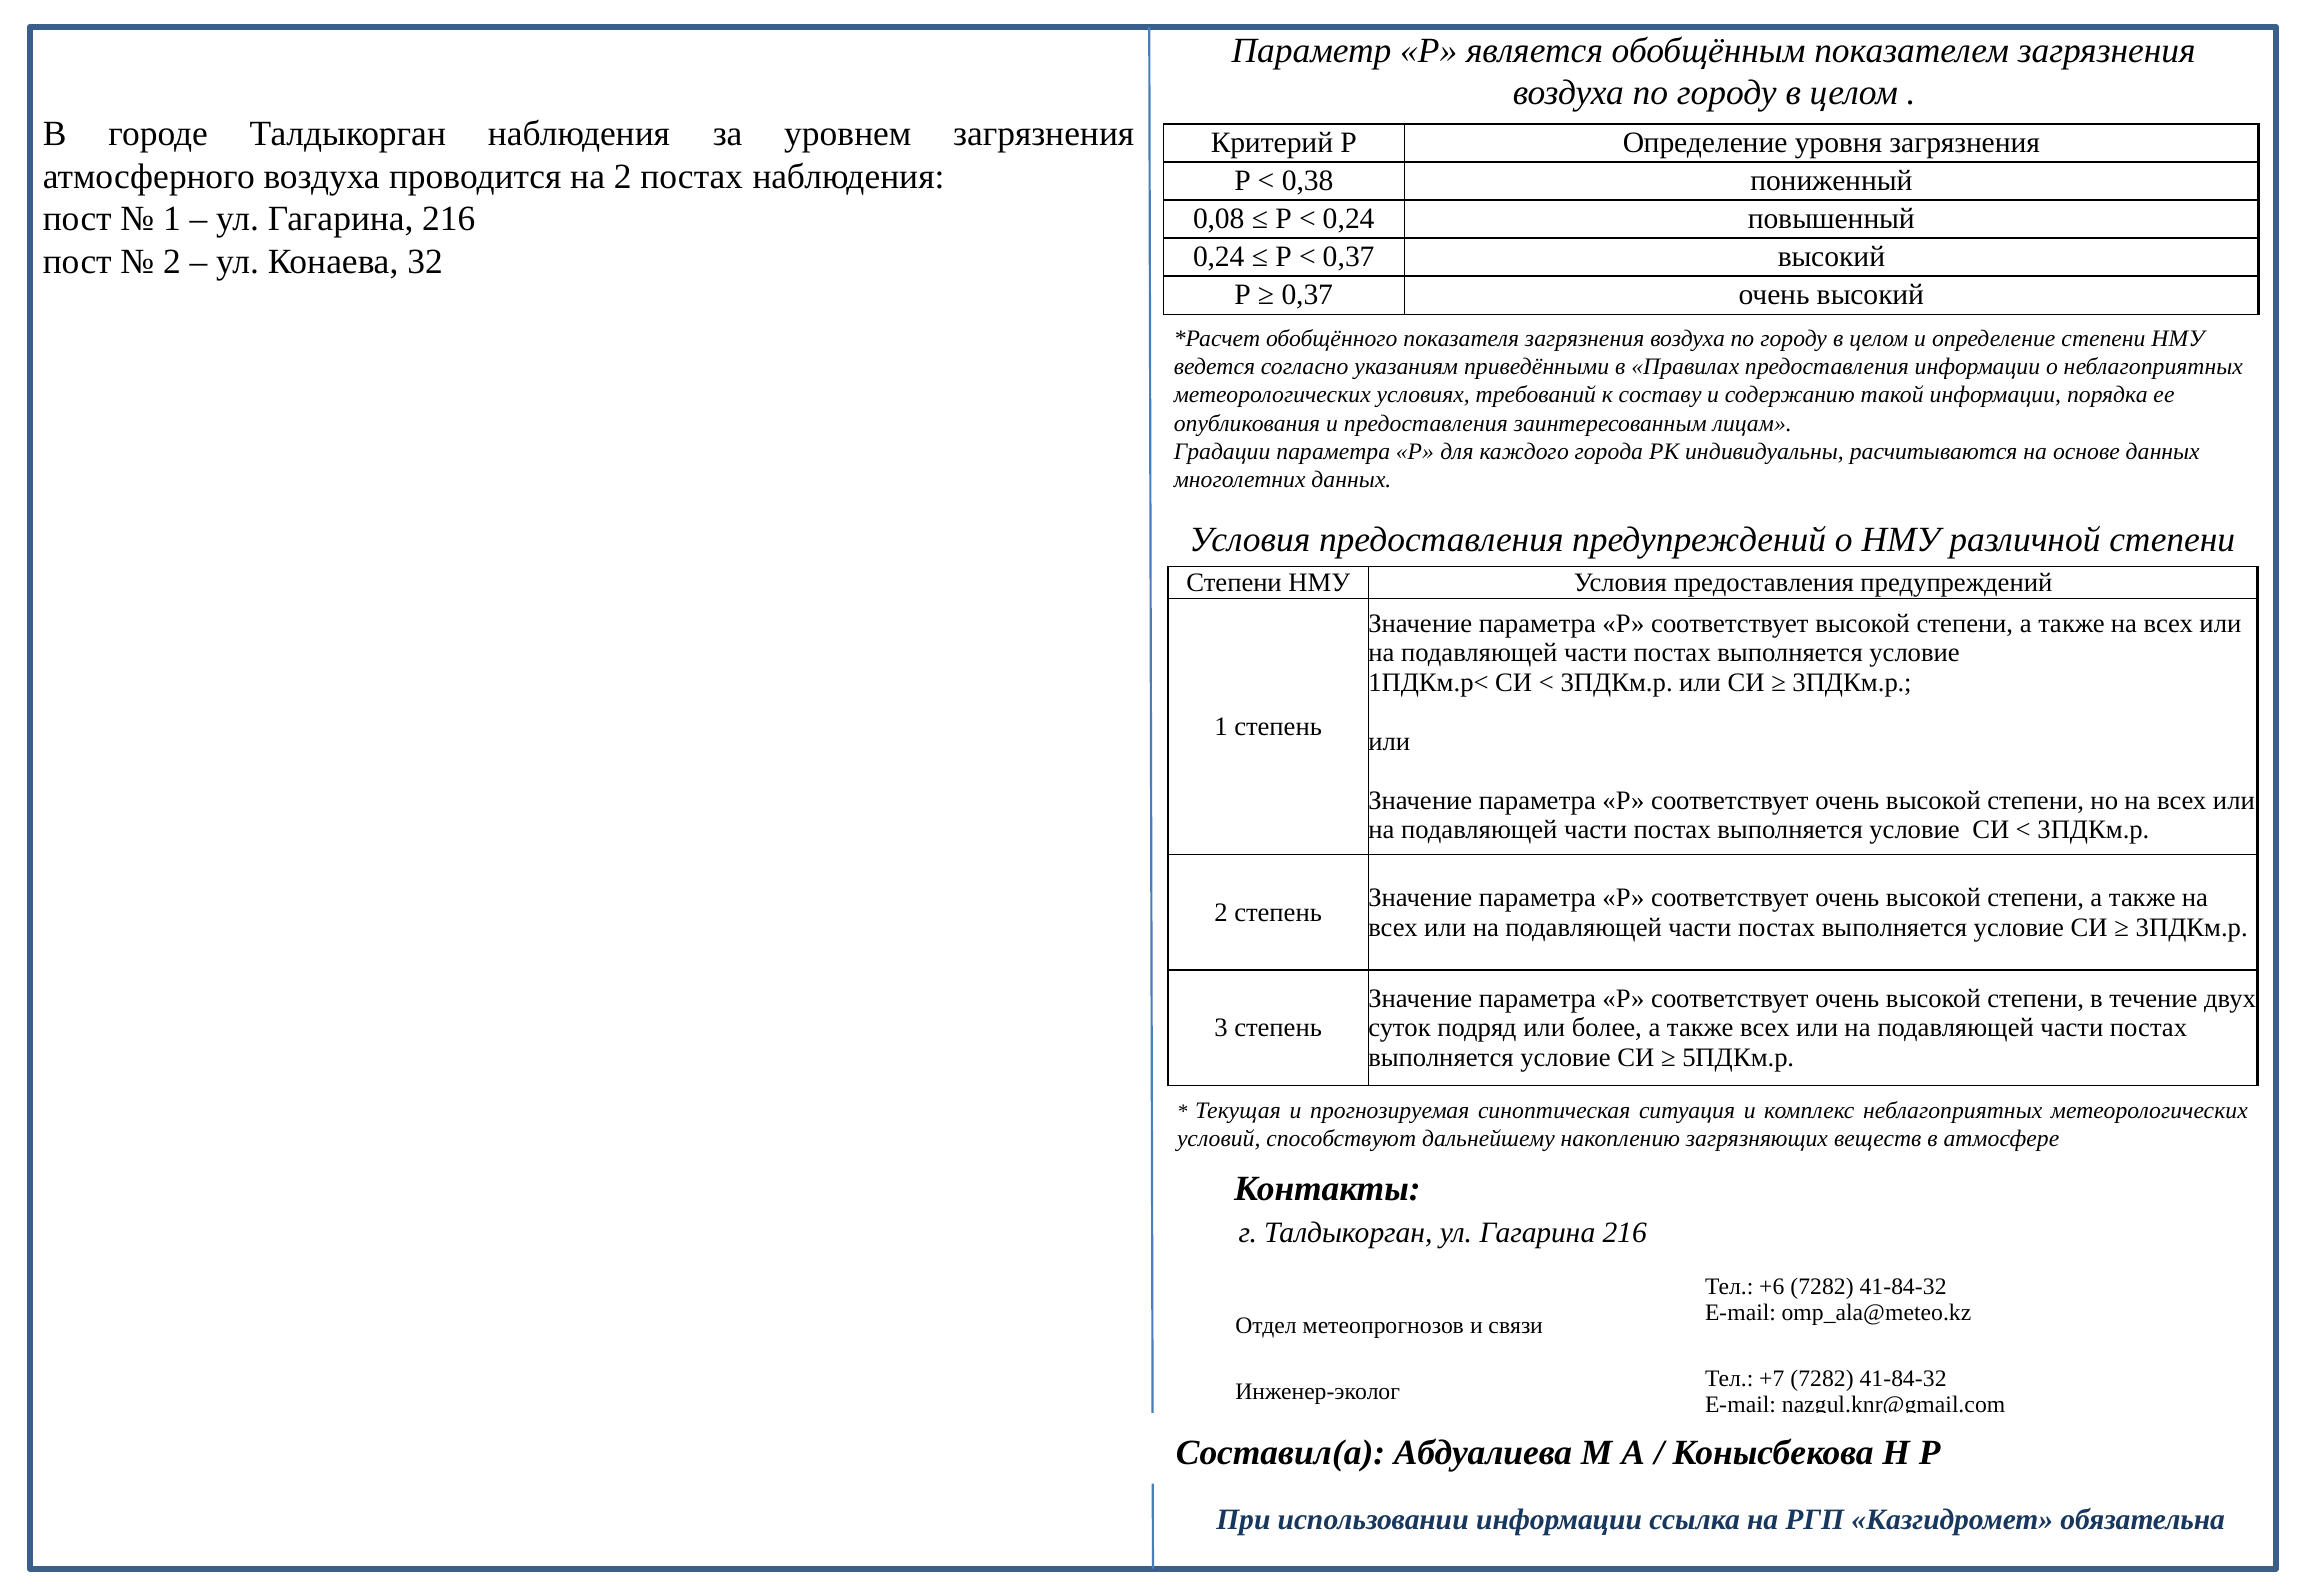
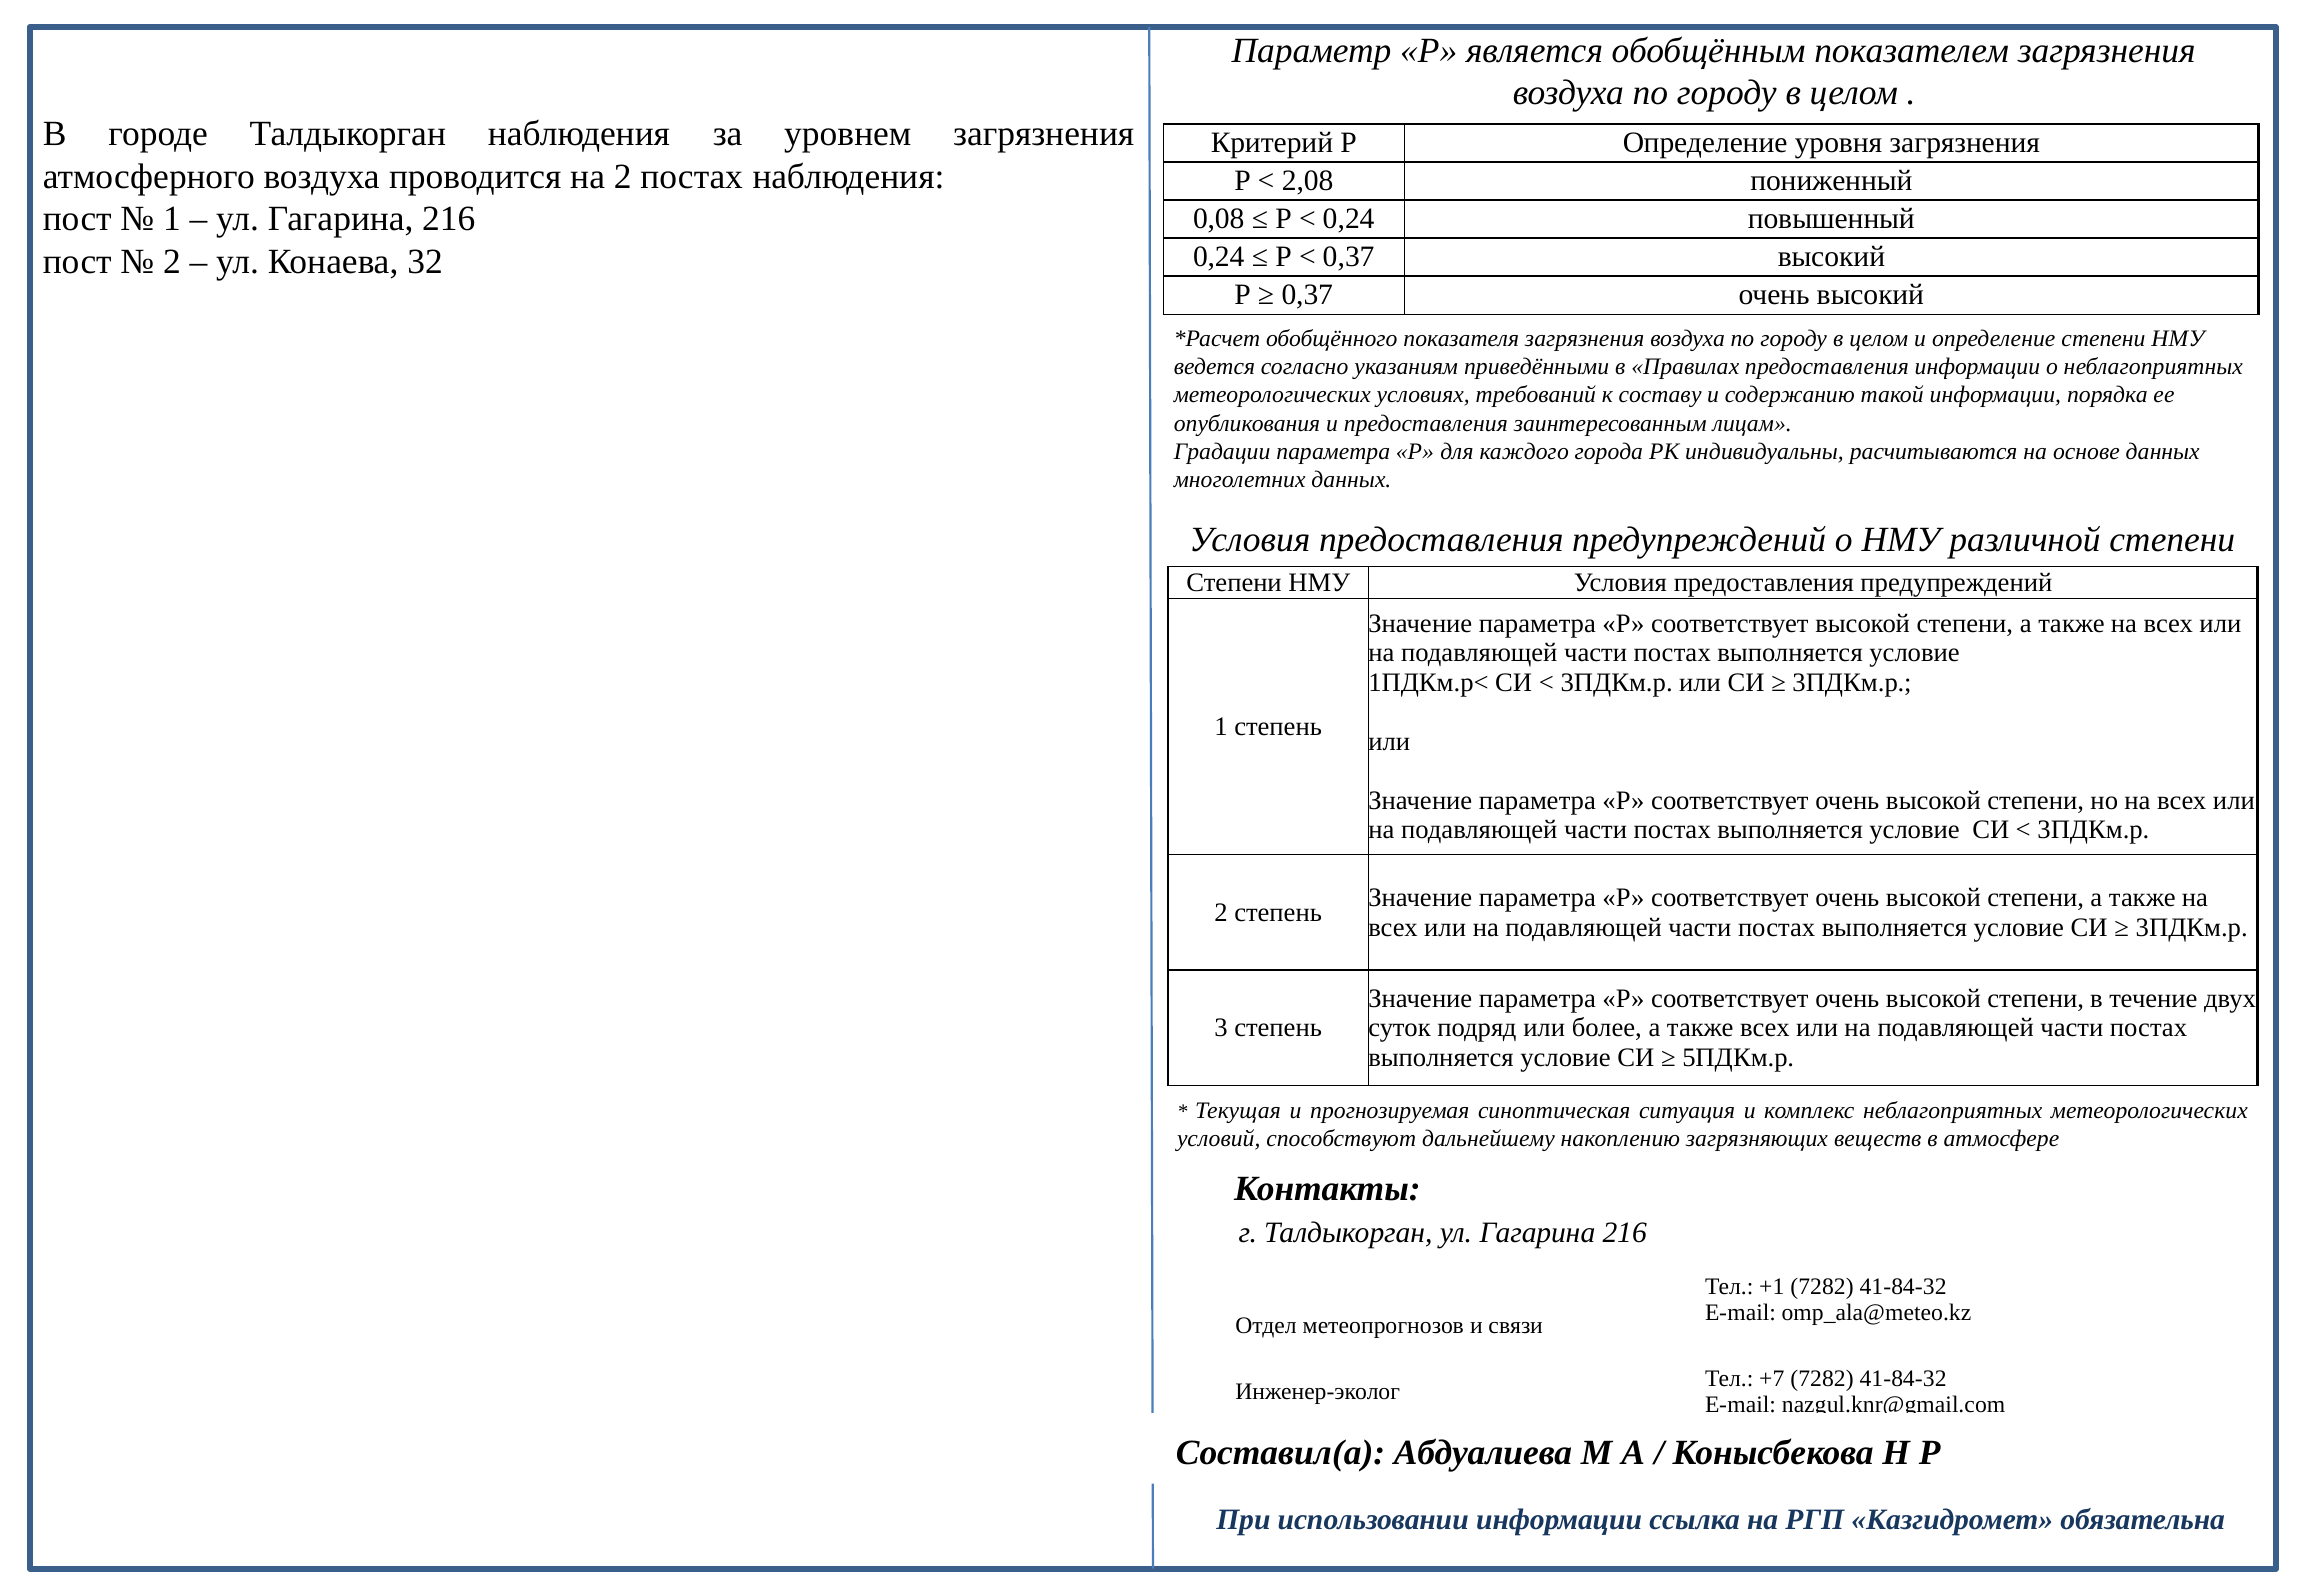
0,38: 0,38 -> 2,08
+6: +6 -> +1
